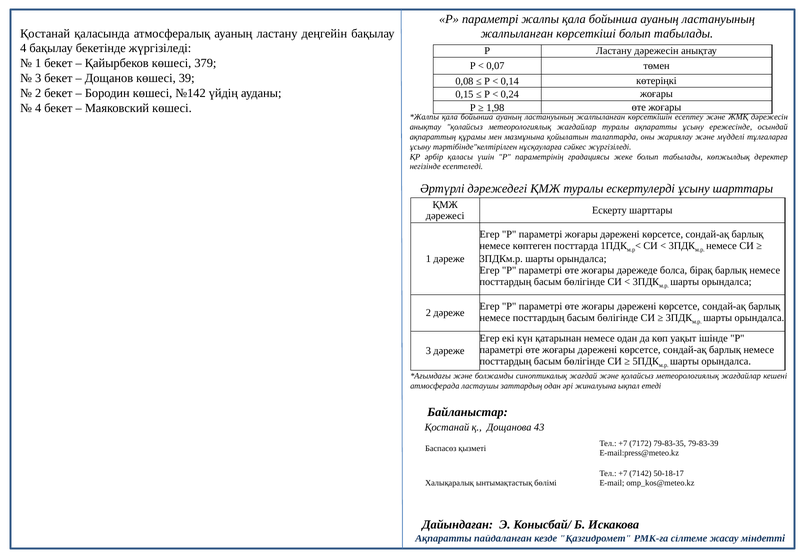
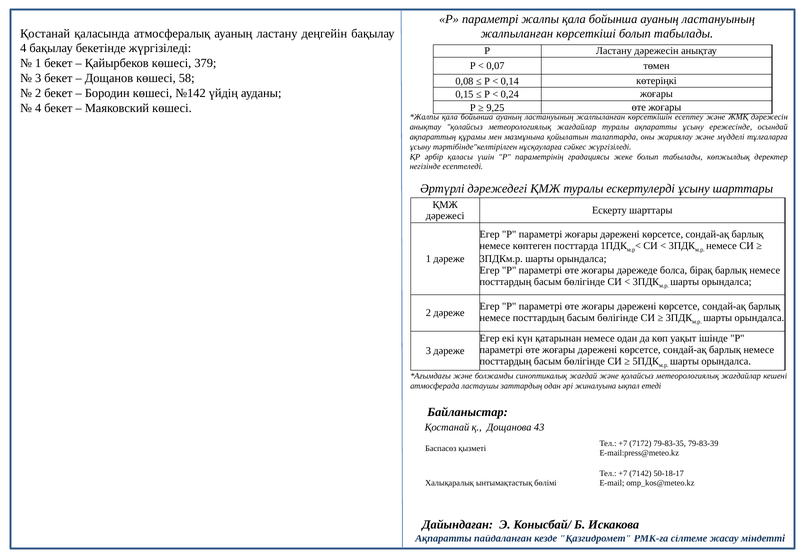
39: 39 -> 58
1,98: 1,98 -> 9,25
